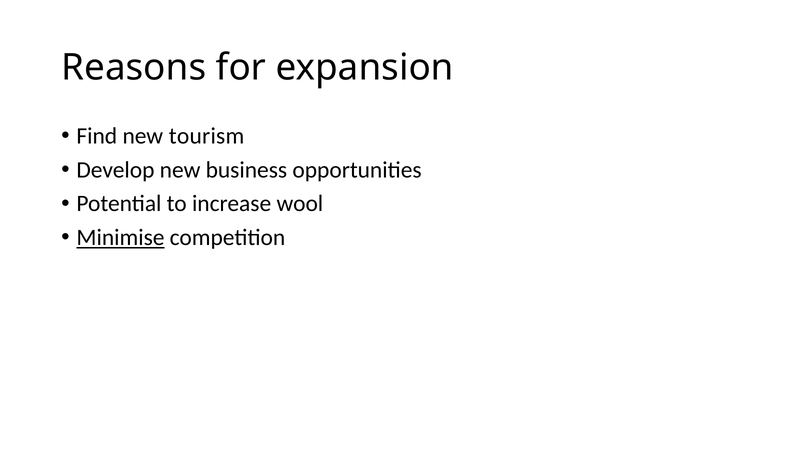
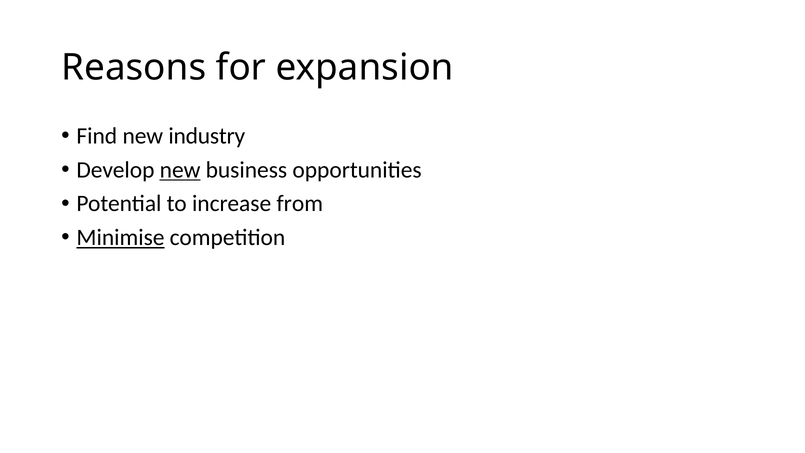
tourism: tourism -> industry
new at (180, 170) underline: none -> present
wool: wool -> from
